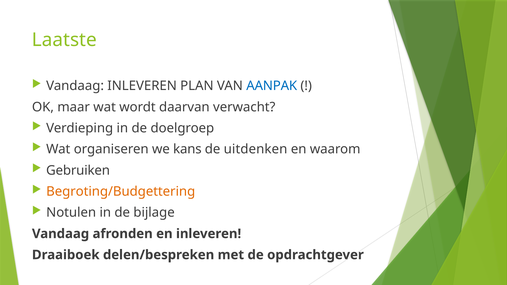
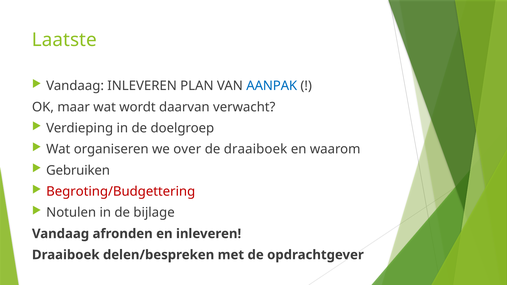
kans: kans -> over
de uitdenken: uitdenken -> draaiboek
Begroting/Budgettering colour: orange -> red
